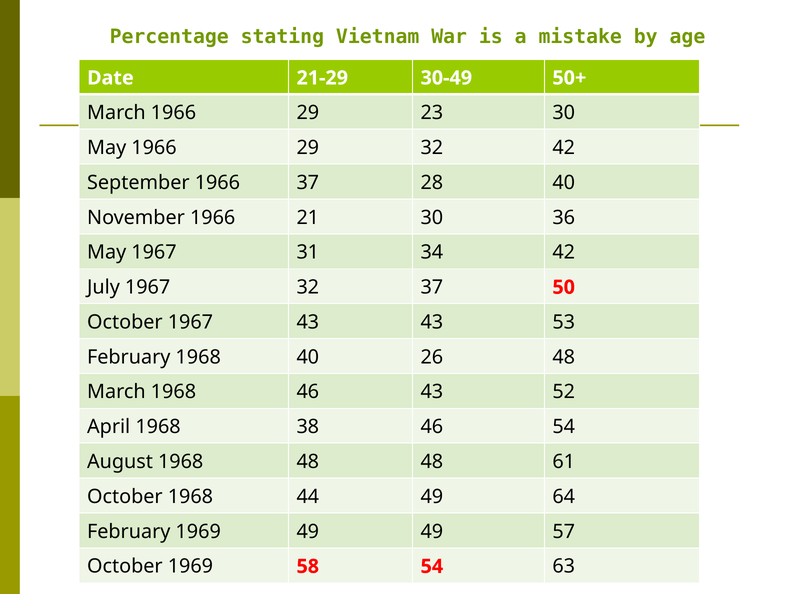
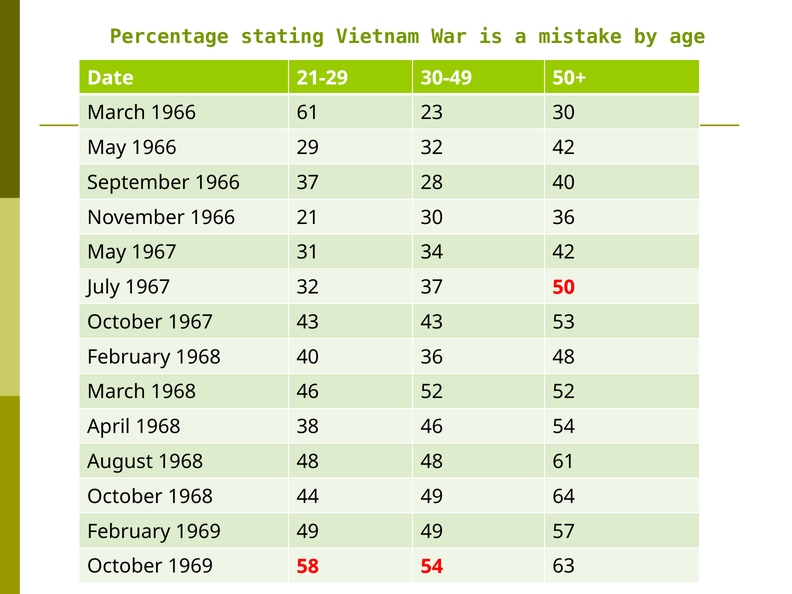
March 1966 29: 29 -> 61
40 26: 26 -> 36
46 43: 43 -> 52
